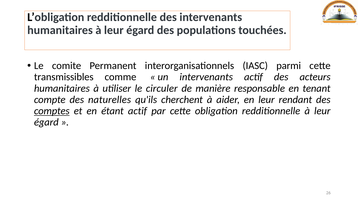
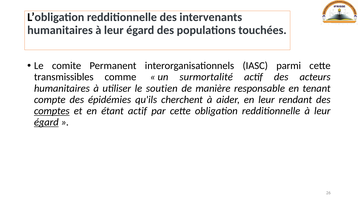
un intervenants: intervenants -> surmortalité
circuler: circuler -> soutien
naturelles: naturelles -> épidémies
égard at (46, 122) underline: none -> present
